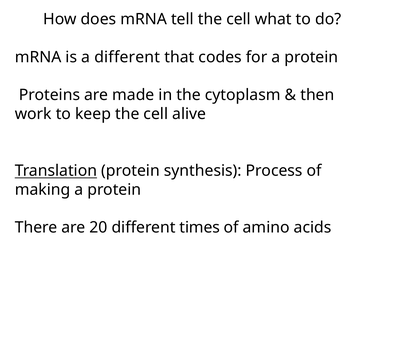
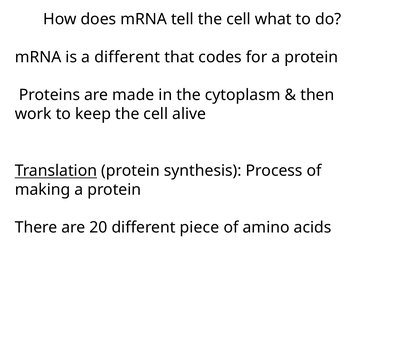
times: times -> piece
